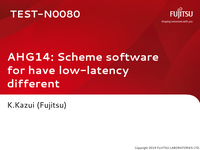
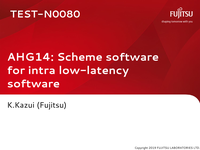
have: have -> intra
different at (33, 84): different -> software
